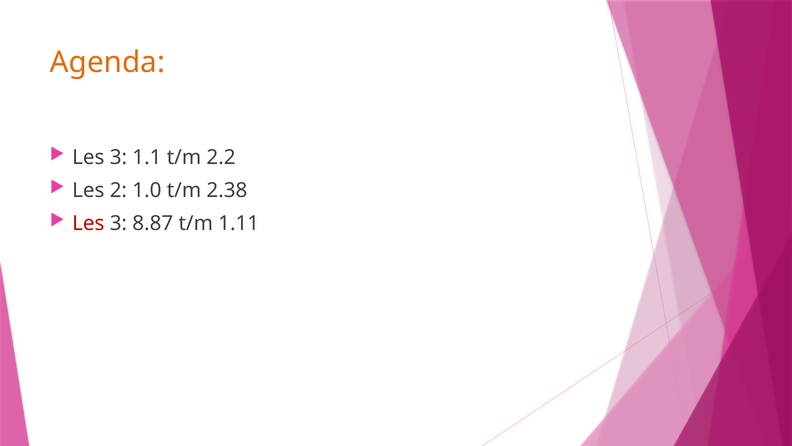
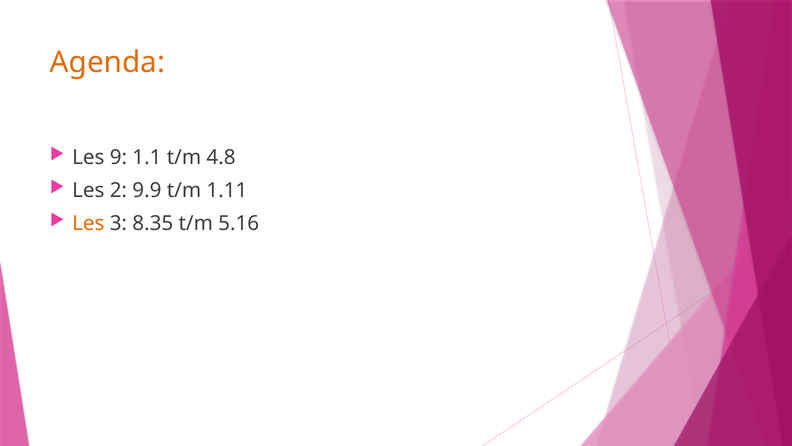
3 at (118, 157): 3 -> 9
2.2: 2.2 -> 4.8
1.0: 1.0 -> 9.9
2.38: 2.38 -> 1.11
Les at (88, 223) colour: red -> orange
8.87: 8.87 -> 8.35
1.11: 1.11 -> 5.16
